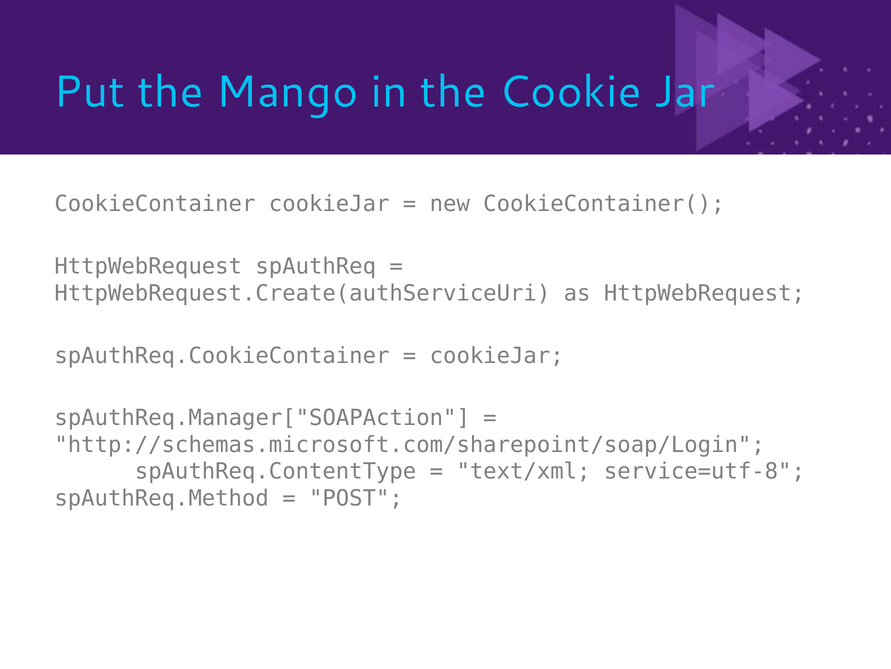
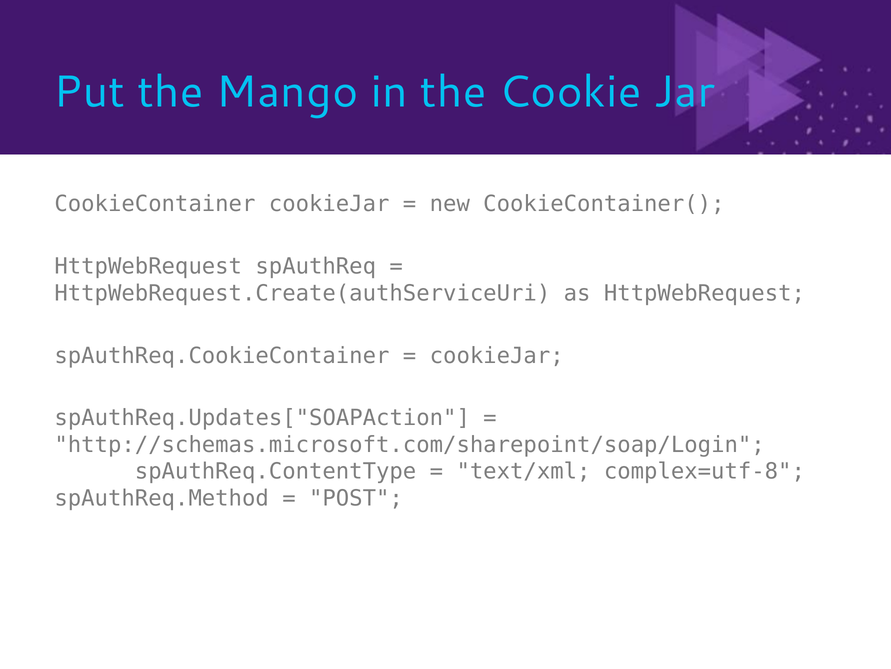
spAuthReq.Manager["SOAPAction: spAuthReq.Manager["SOAPAction -> spAuthReq.Updates["SOAPAction
service=utf-8: service=utf-8 -> complex=utf-8
